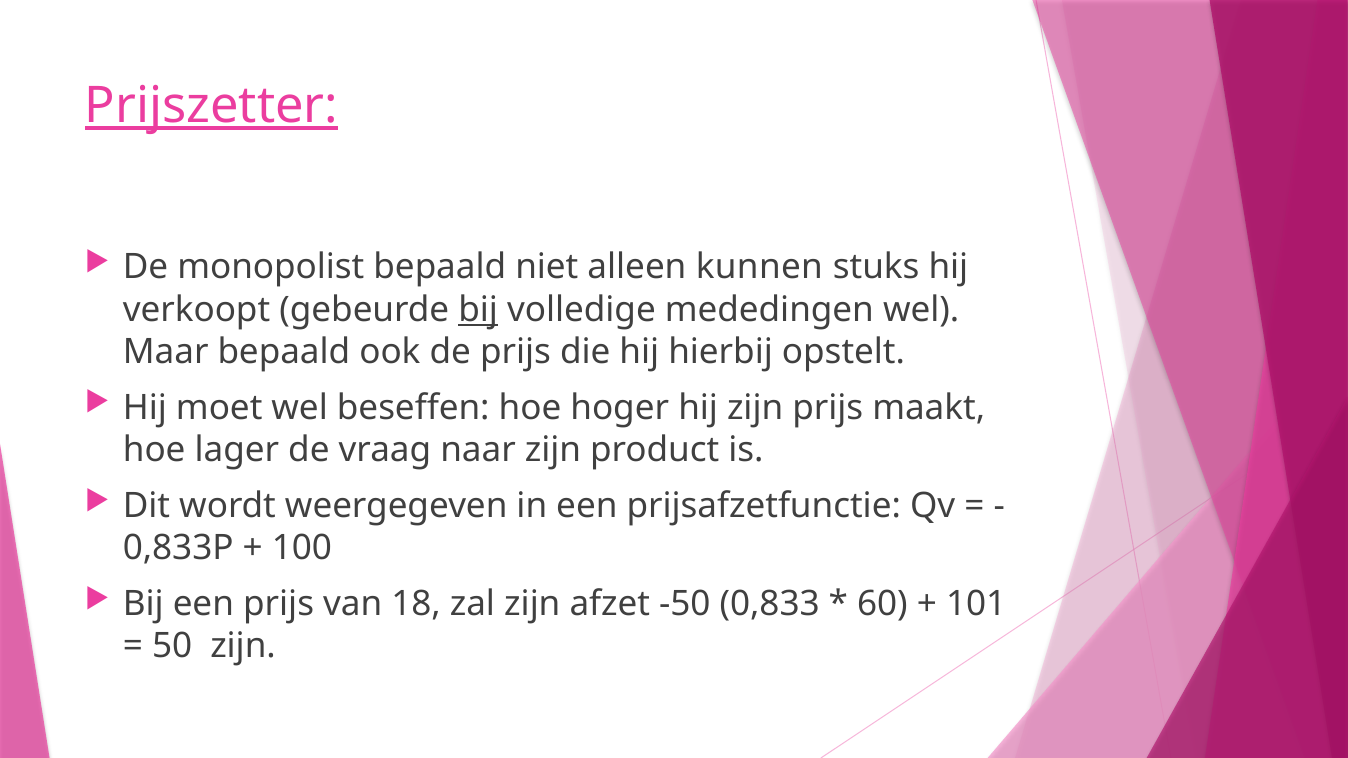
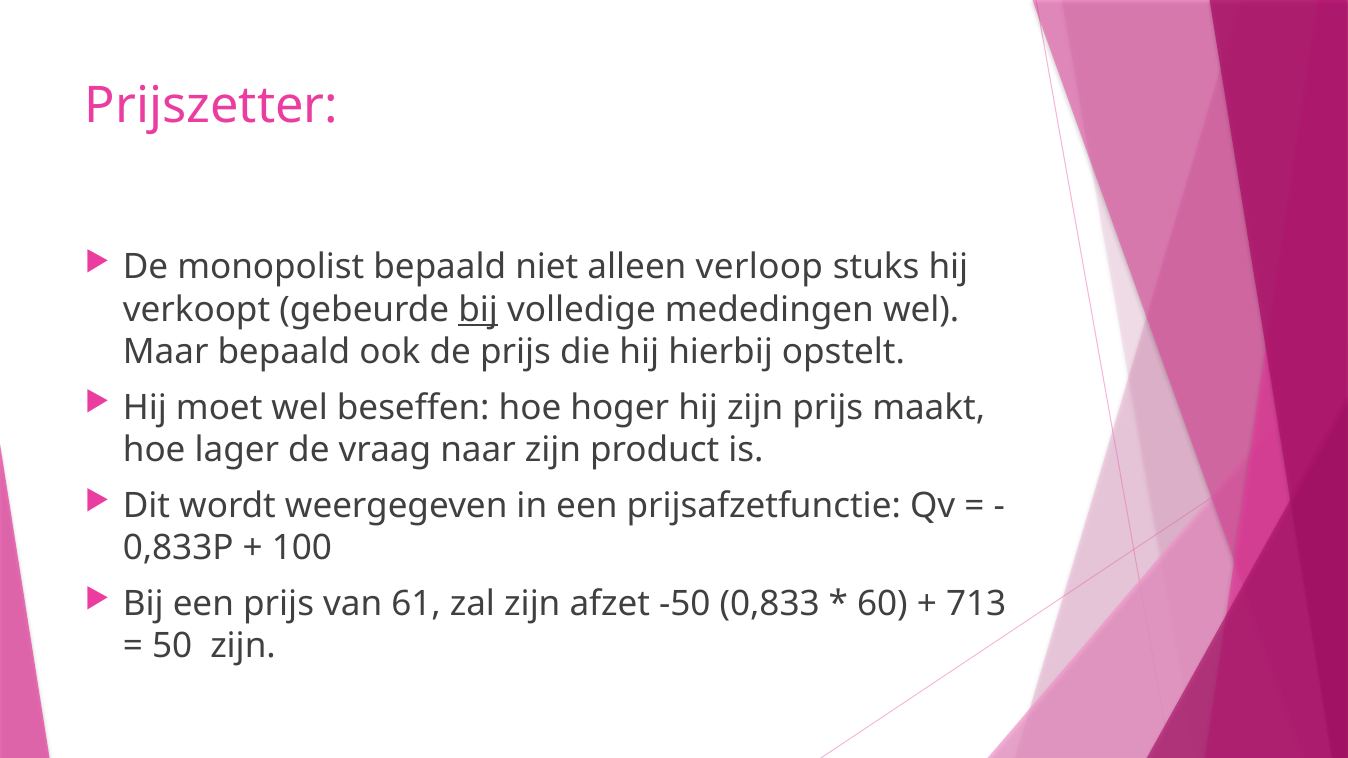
Prijszetter underline: present -> none
kunnen: kunnen -> verloop
18: 18 -> 61
101: 101 -> 713
